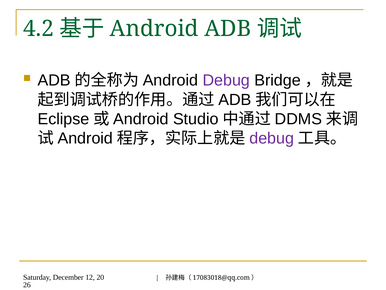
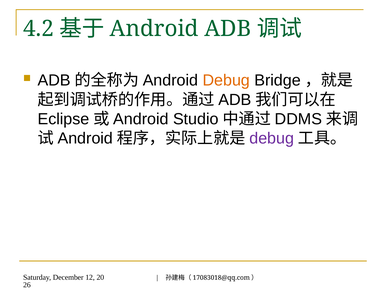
Debug at (226, 80) colour: purple -> orange
